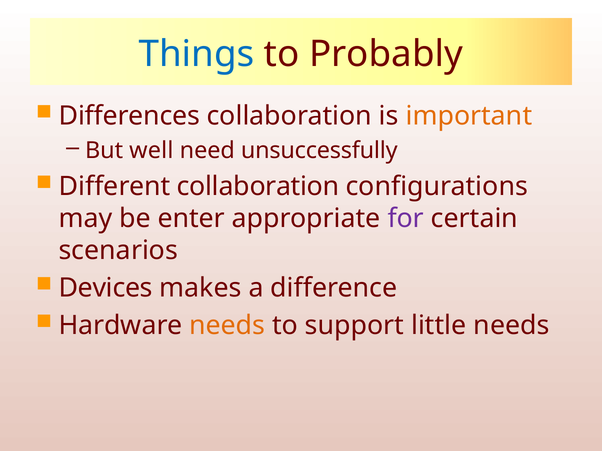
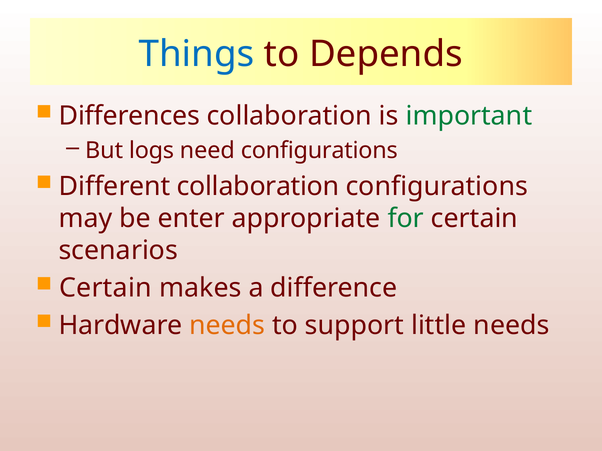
Probably: Probably -> Depends
important colour: orange -> green
well: well -> logs
need unsuccessfully: unsuccessfully -> configurations
for colour: purple -> green
Devices at (106, 288): Devices -> Certain
